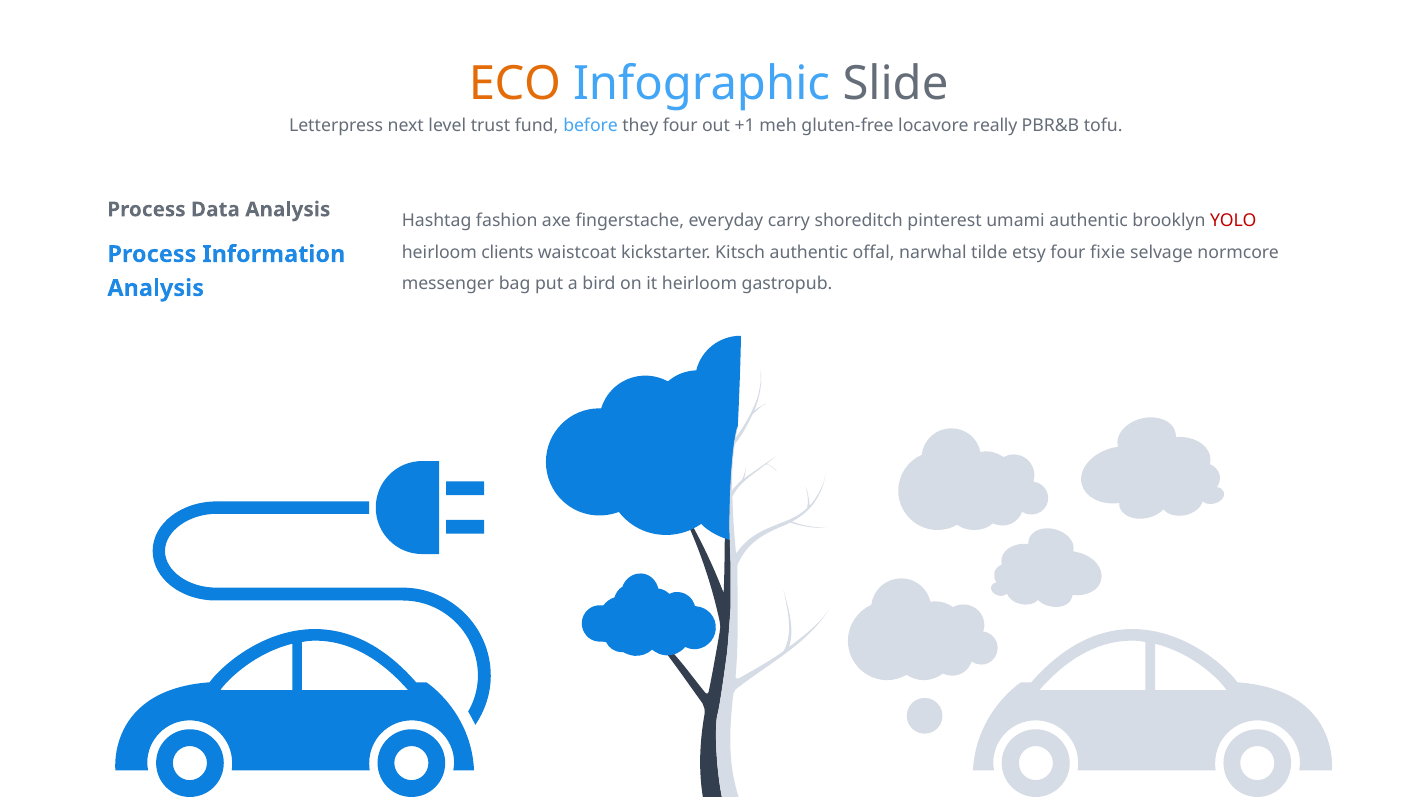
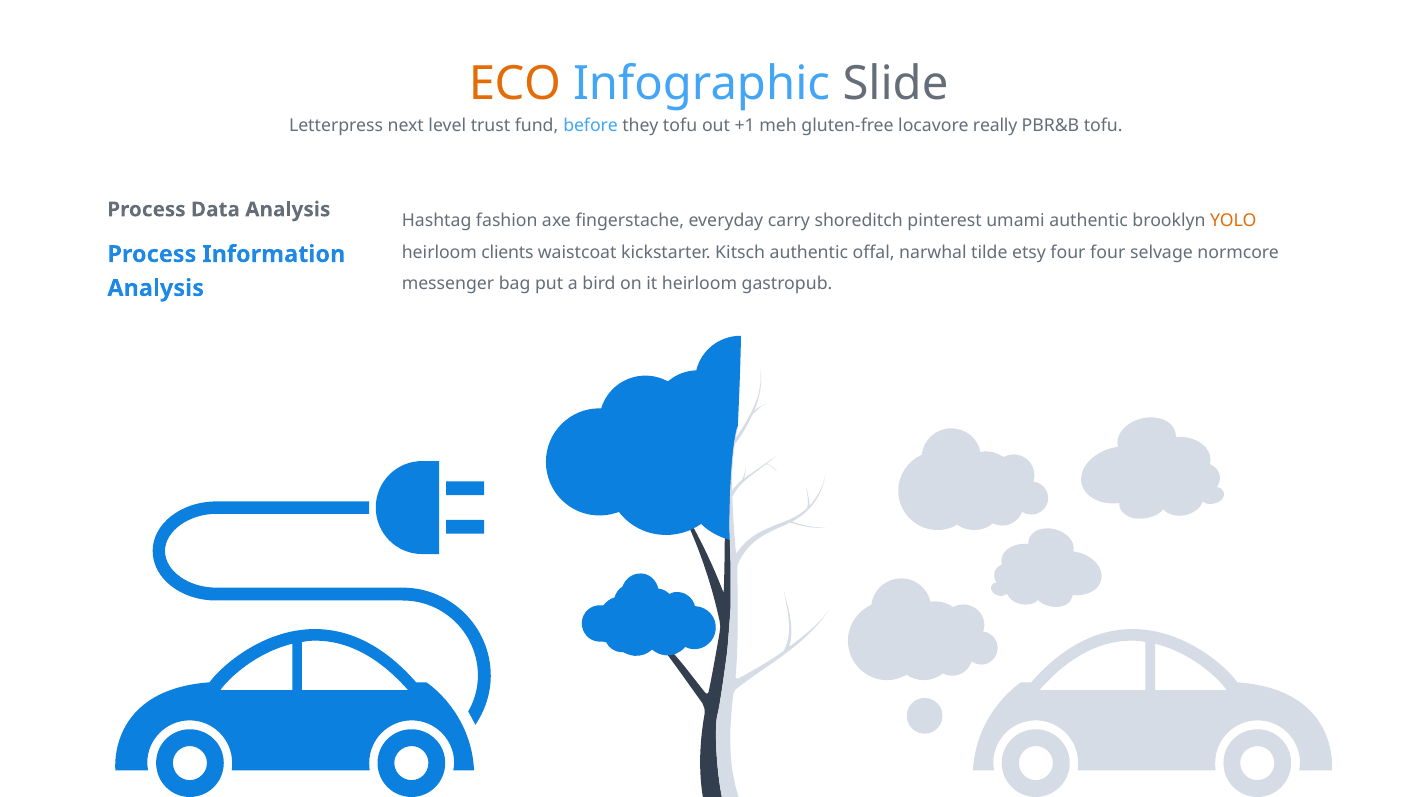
they four: four -> tofu
YOLO colour: red -> orange
four fixie: fixie -> four
